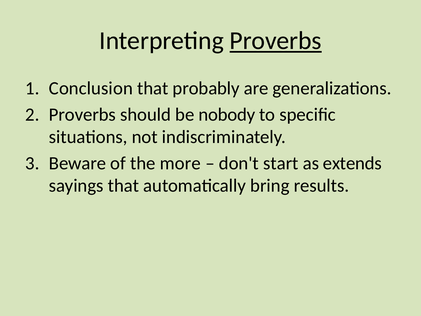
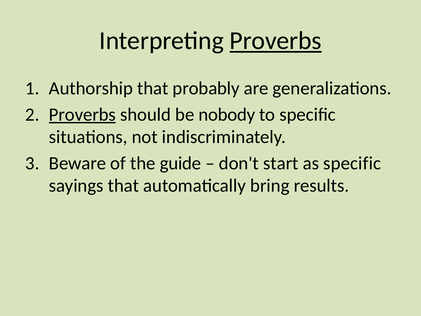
Conclusion: Conclusion -> Authorship
Proverbs at (82, 115) underline: none -> present
more: more -> guide
as extends: extends -> specific
